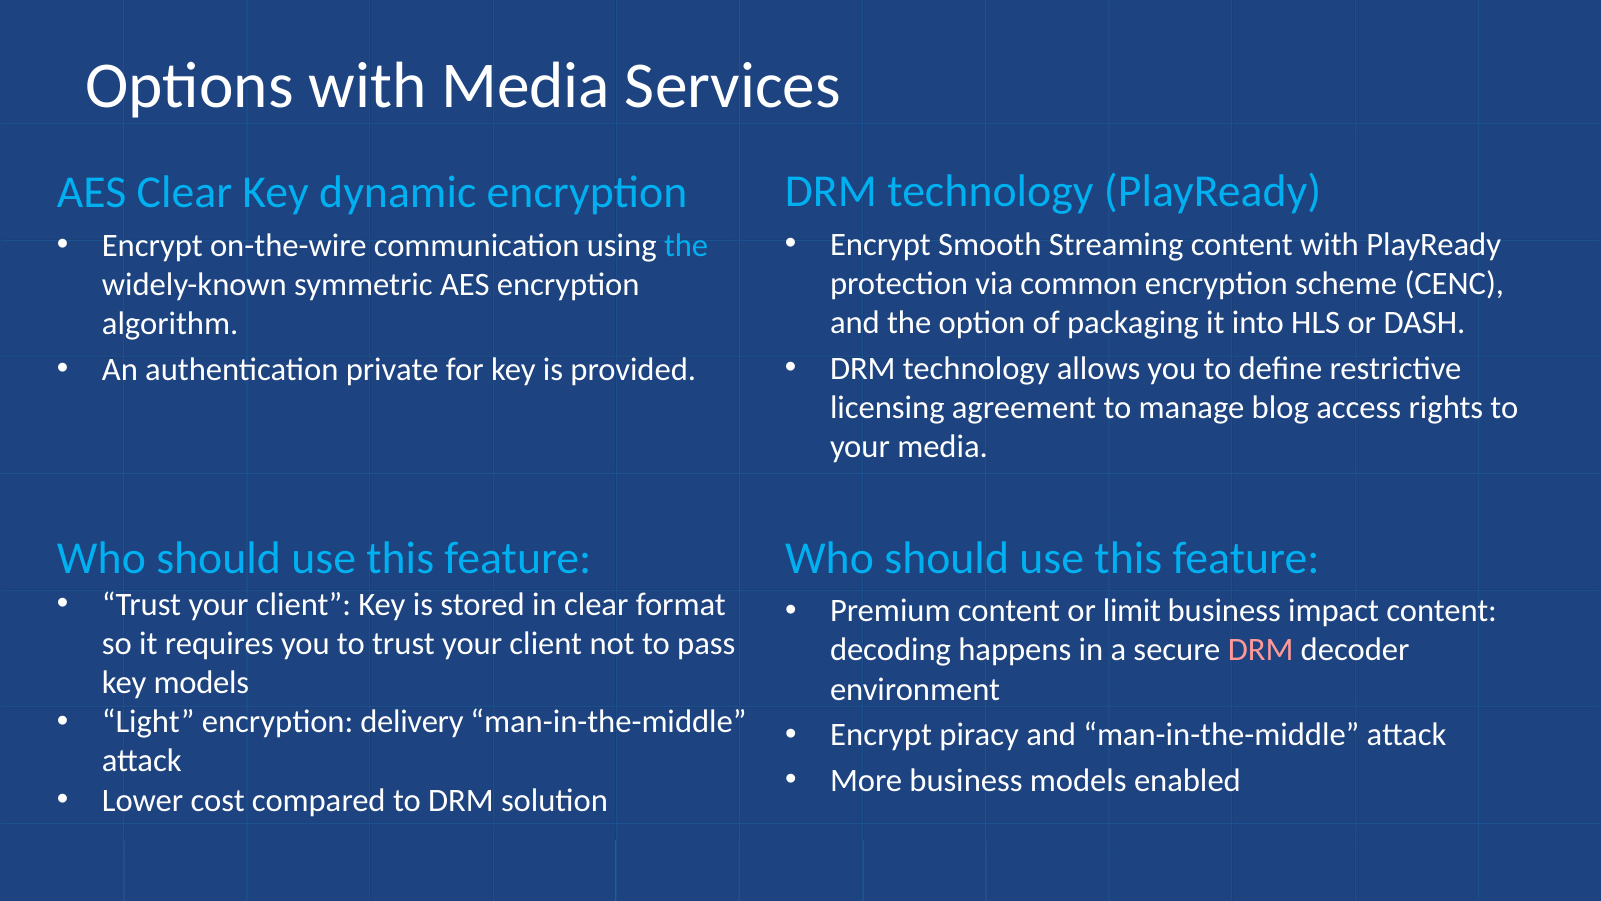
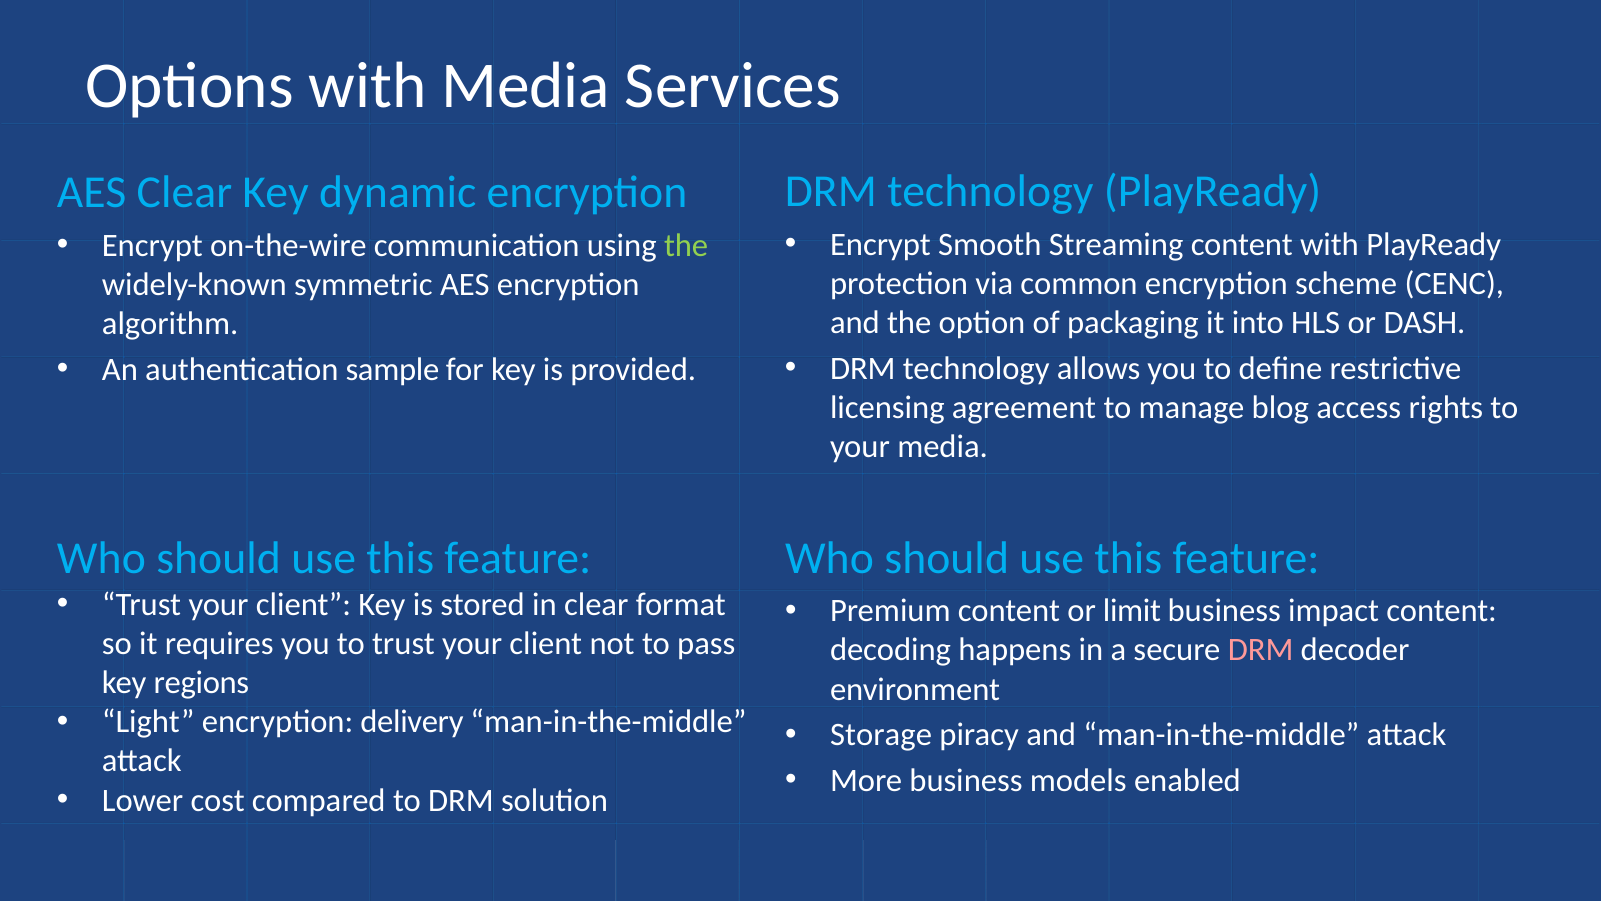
the at (686, 245) colour: light blue -> light green
private: private -> sample
key models: models -> regions
Encrypt at (881, 735): Encrypt -> Storage
